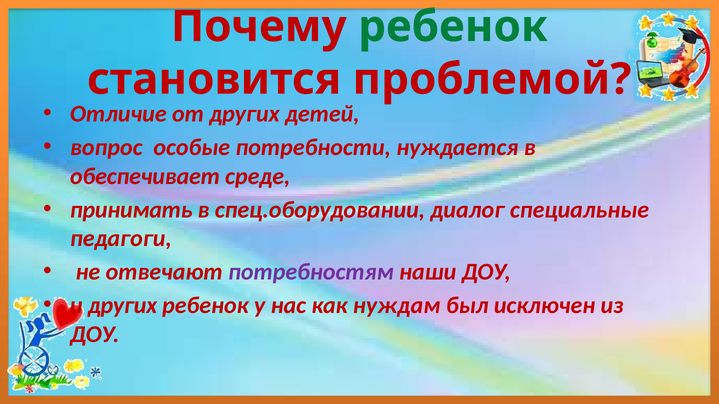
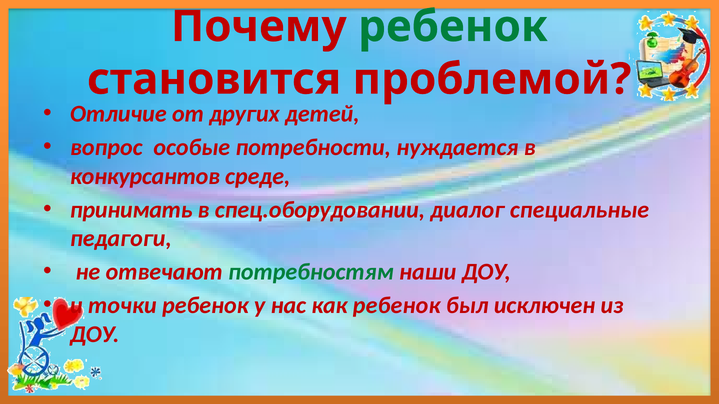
обеспечивает: обеспечивает -> конкурсантов
потребностям colour: purple -> green
и других: других -> точки
как нуждам: нуждам -> ребенок
